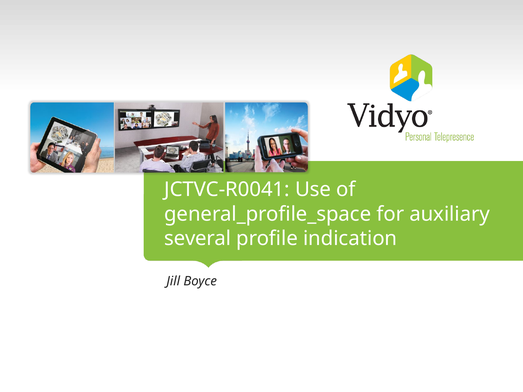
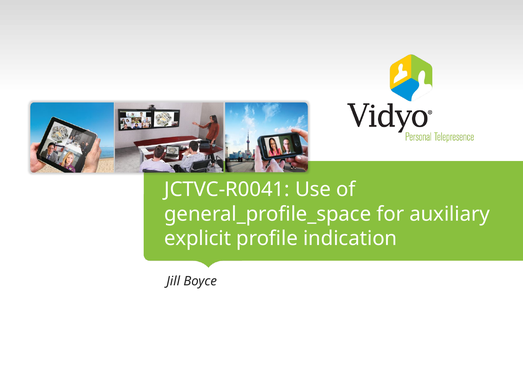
several: several -> explicit
